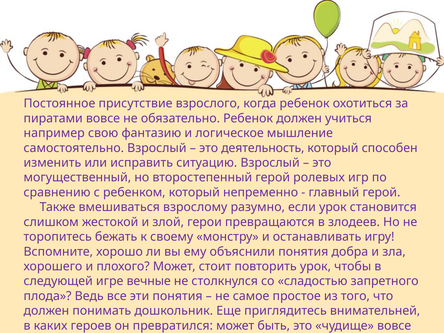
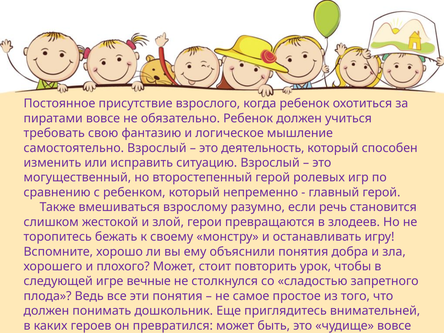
например: например -> требовать
если урок: урок -> речь
